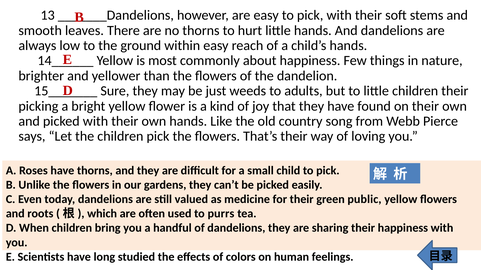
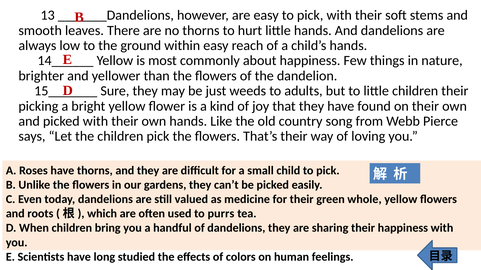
public: public -> whole
